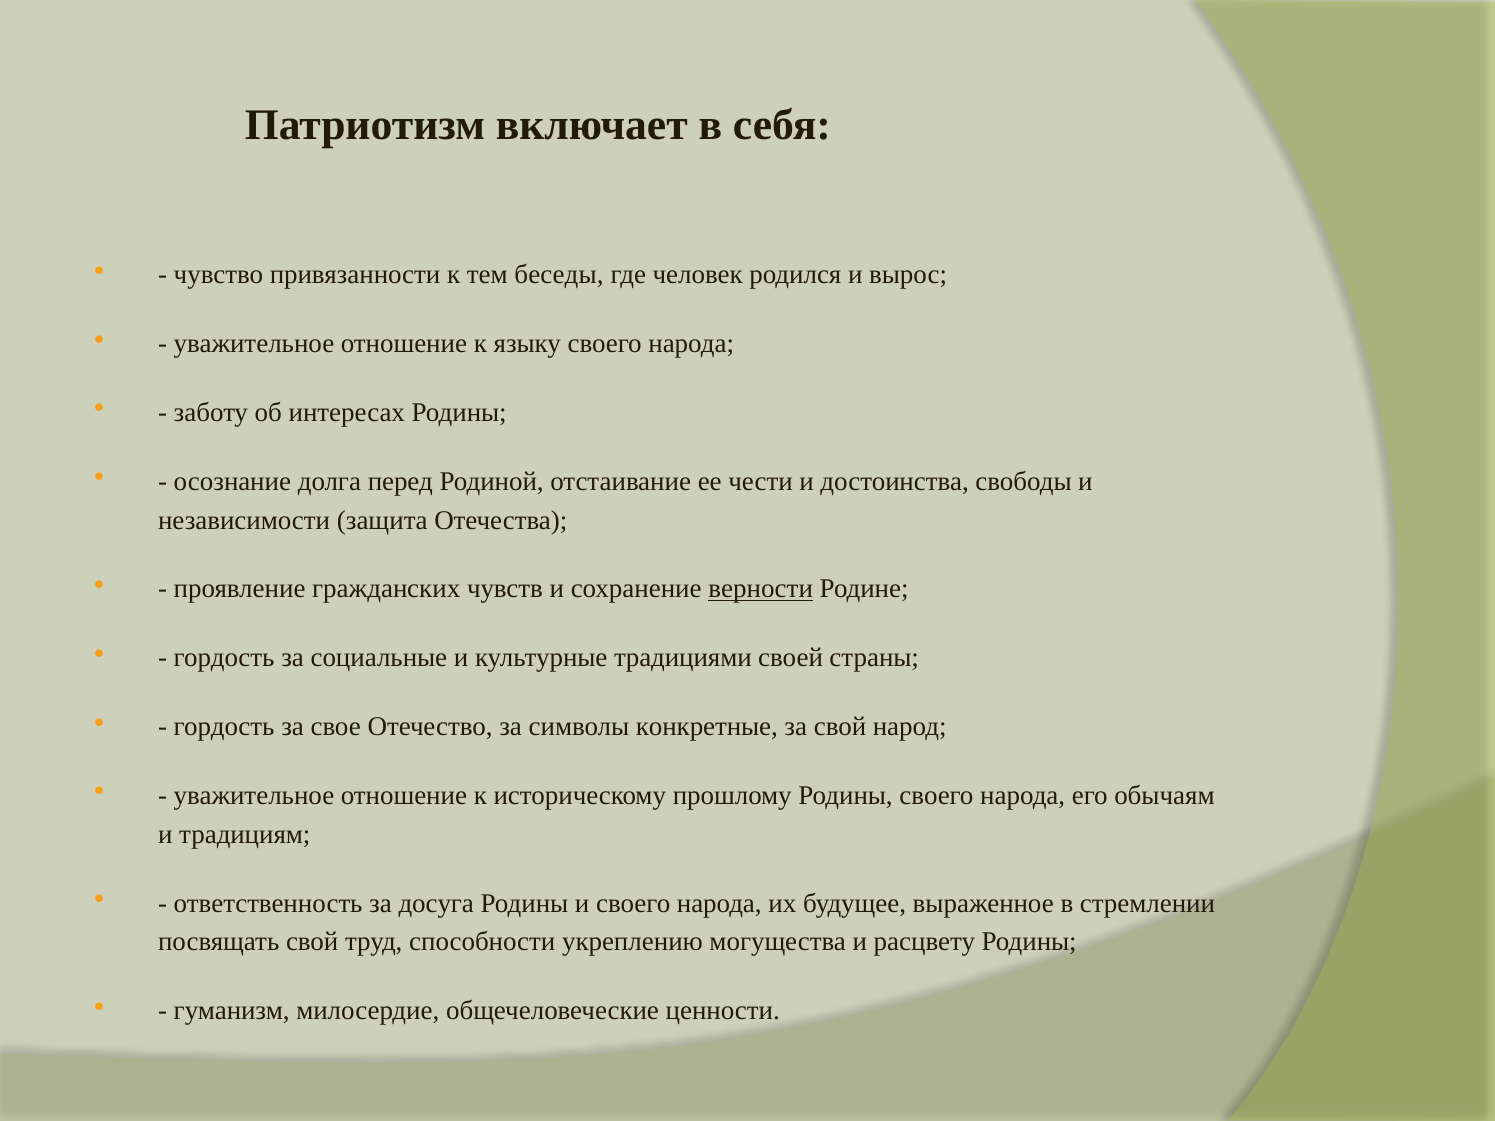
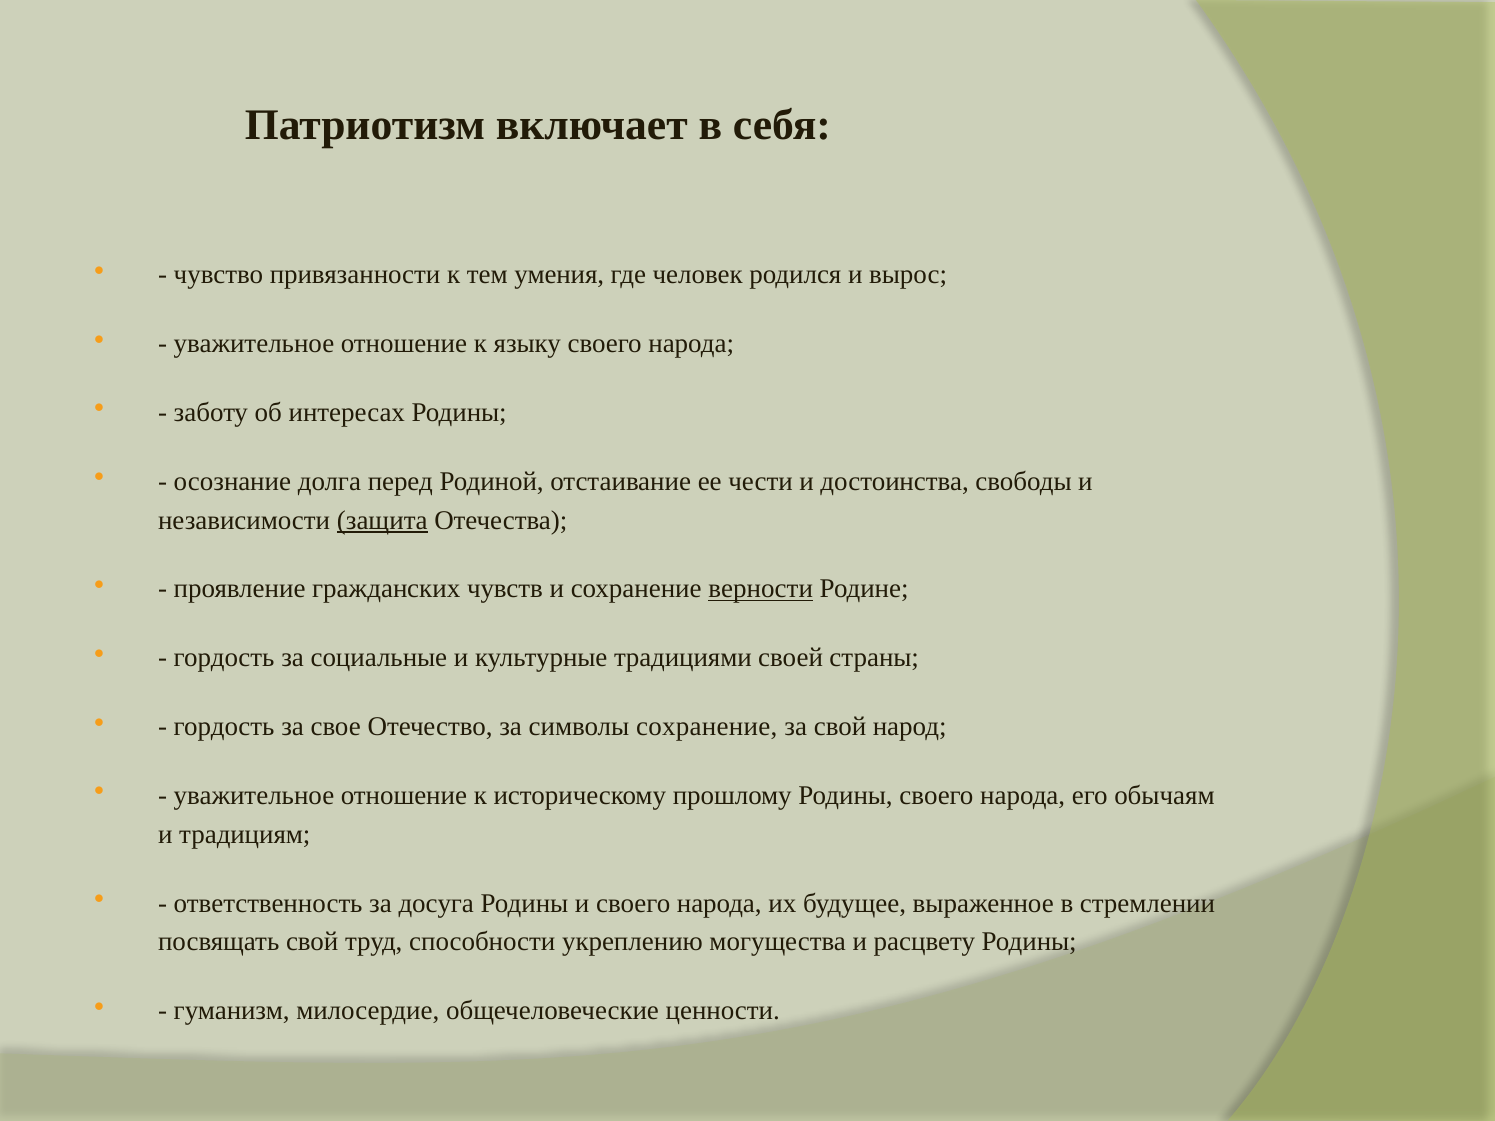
беседы: беседы -> умения
защита underline: none -> present
символы конкретные: конкретные -> сохранение
